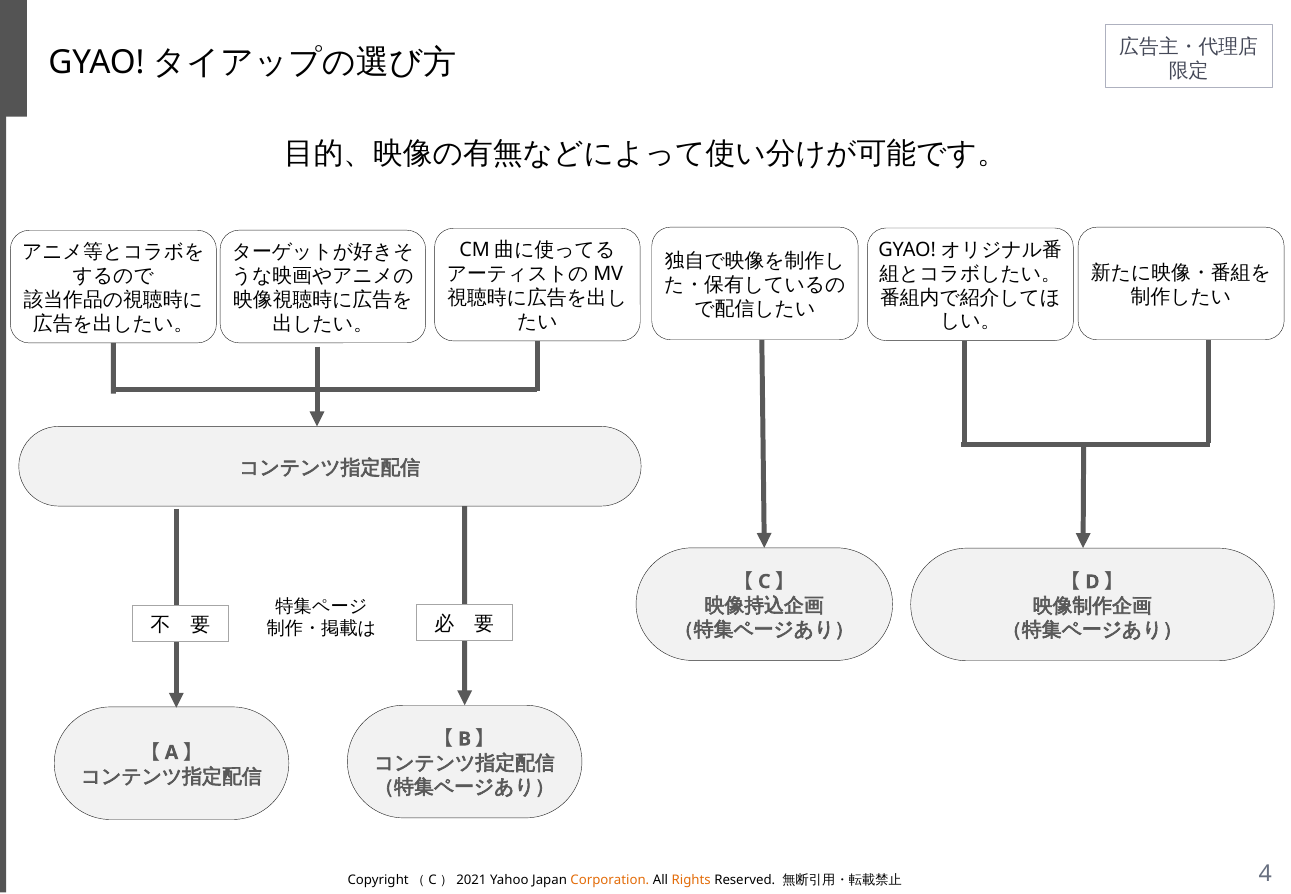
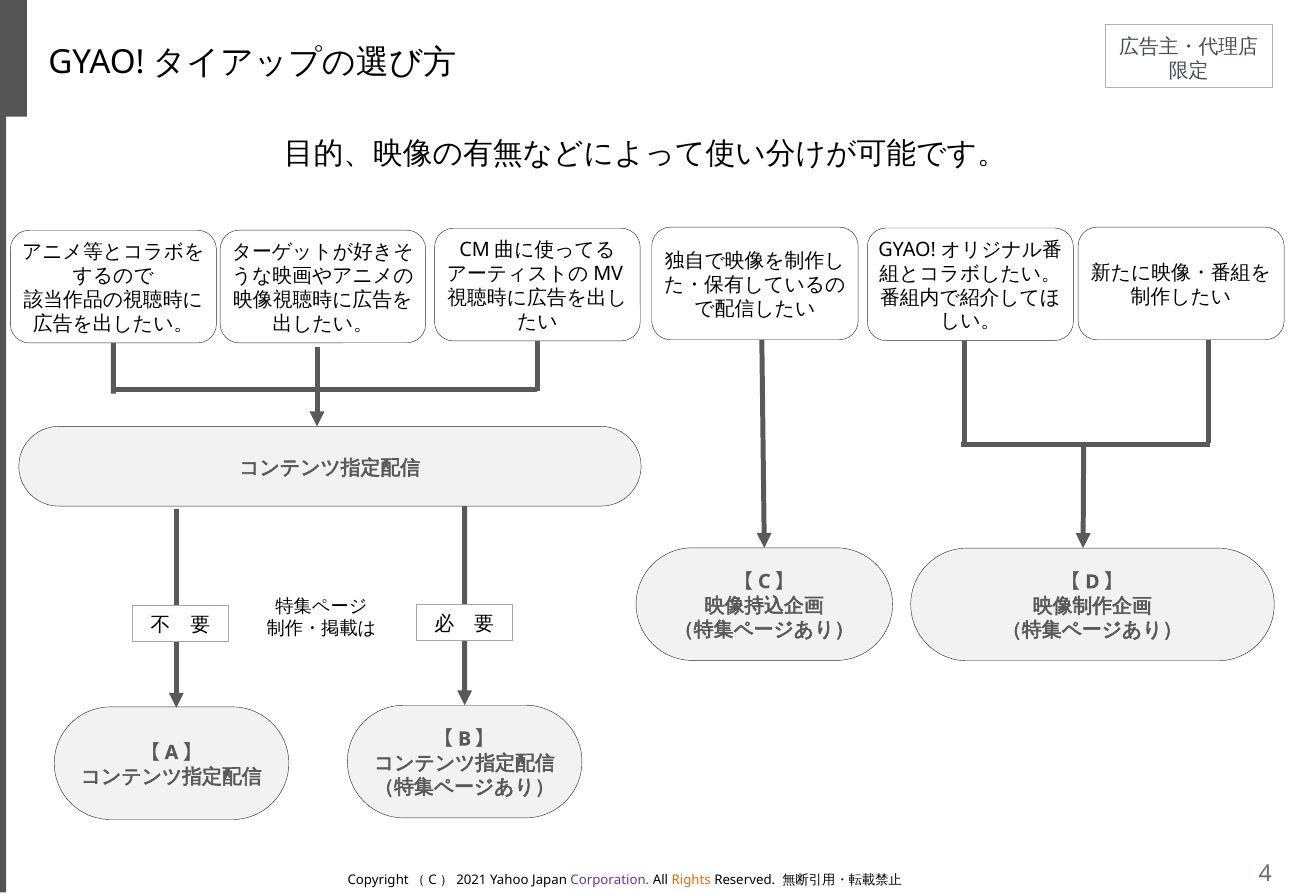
Corporation colour: orange -> purple
